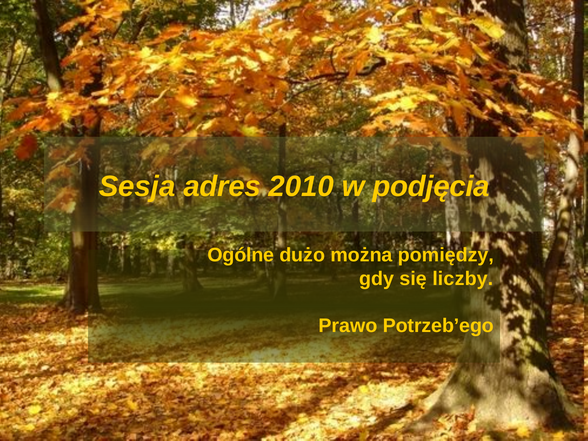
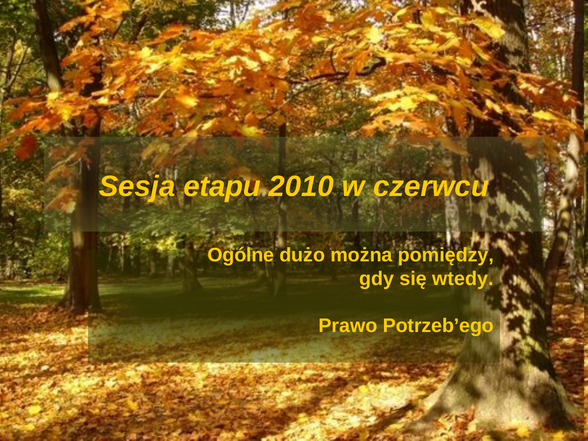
adres: adres -> etapu
podjęcia: podjęcia -> czerwcu
liczby: liczby -> wtedy
